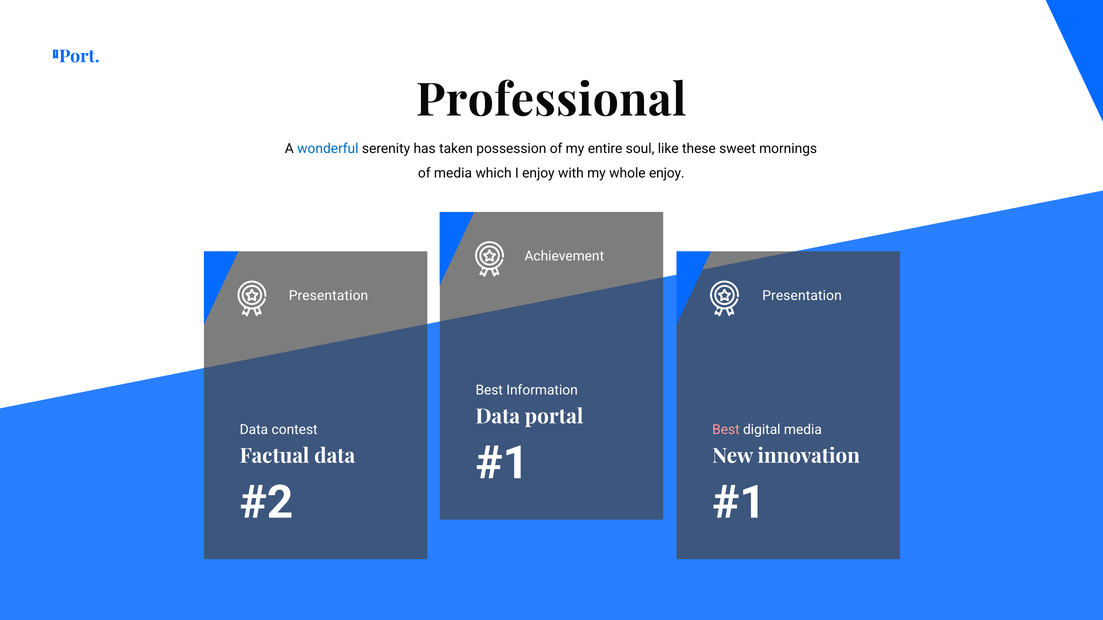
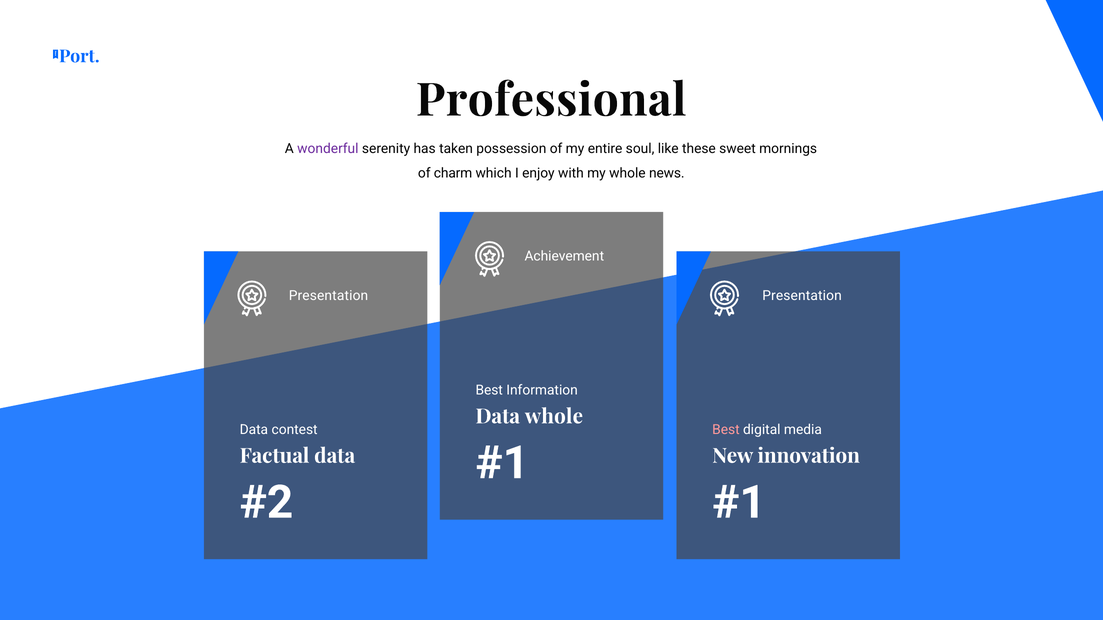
wonderful colour: blue -> purple
of media: media -> charm
whole enjoy: enjoy -> news
Data portal: portal -> whole
